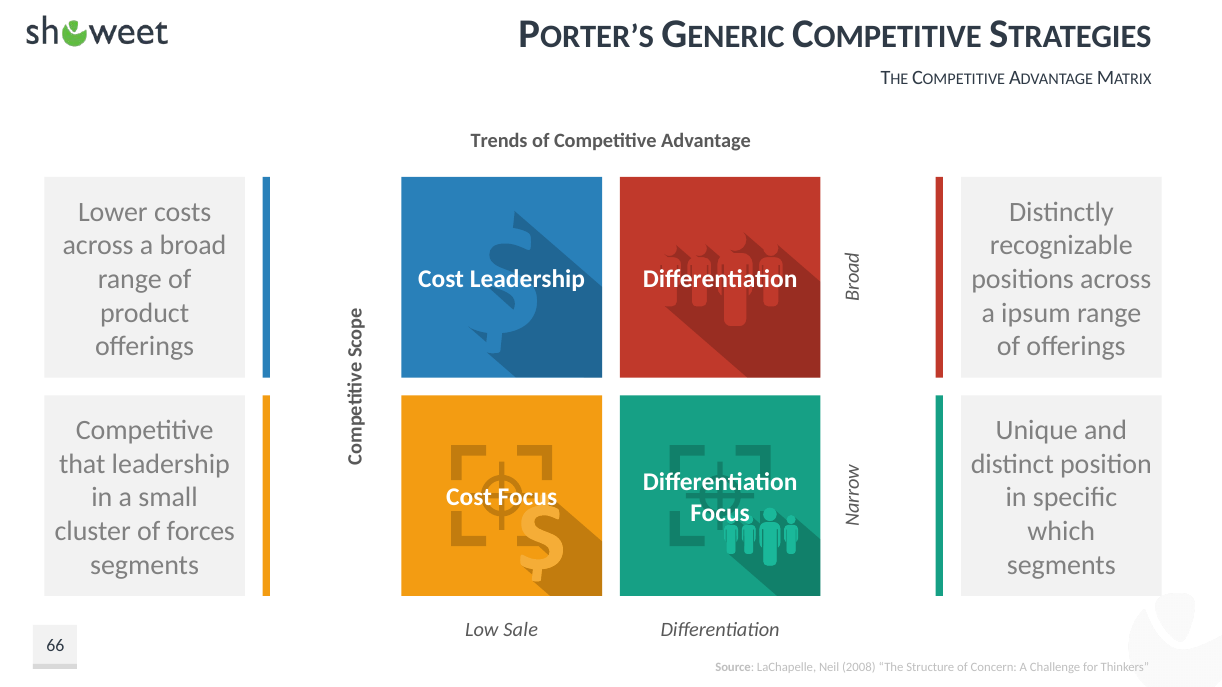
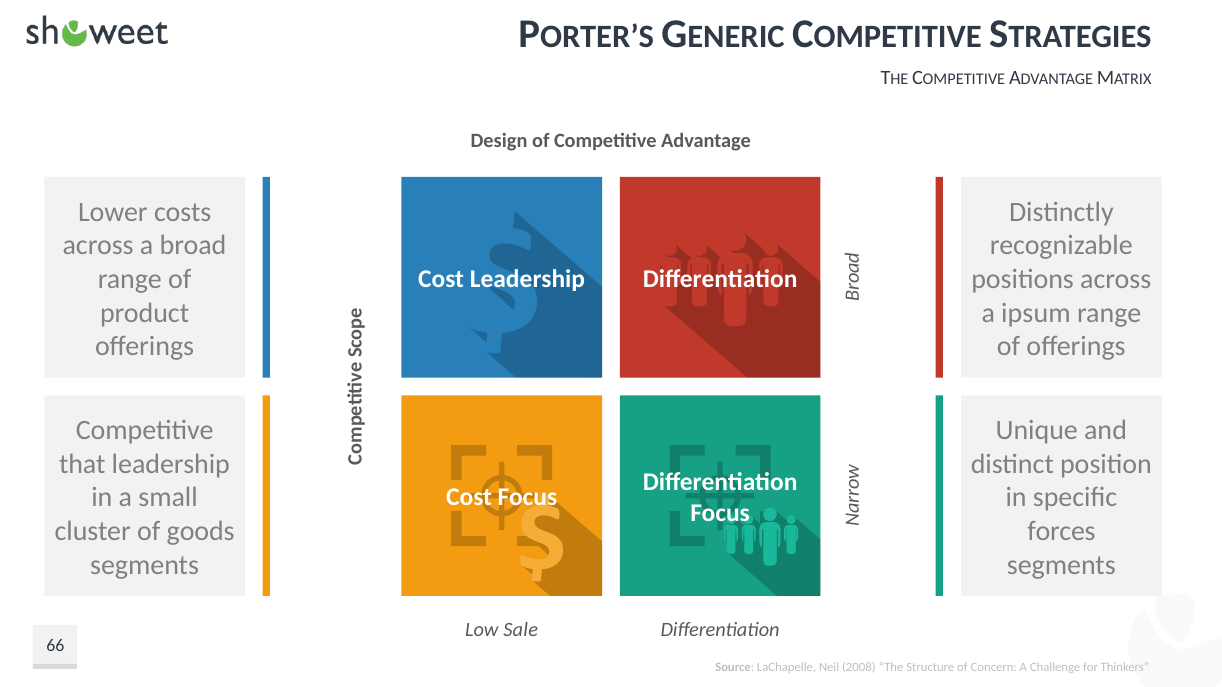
Trends: Trends -> Design
forces: forces -> goods
which: which -> forces
